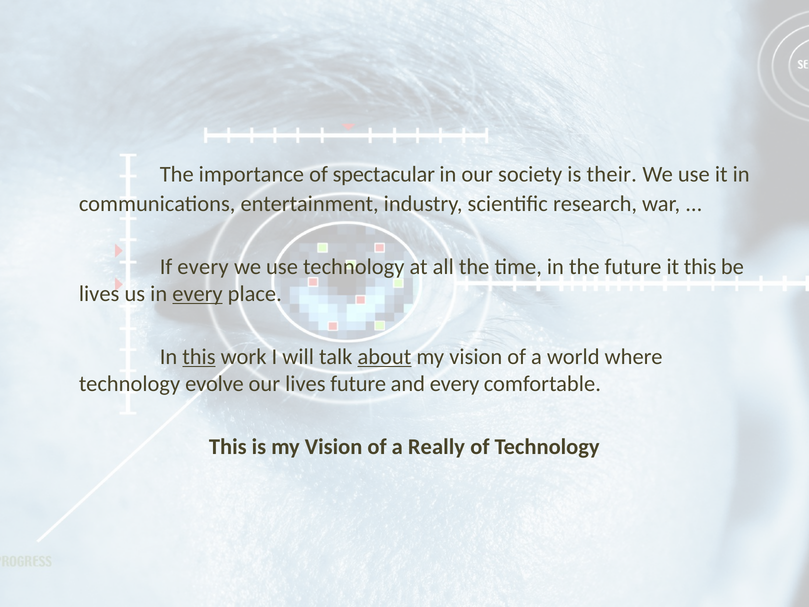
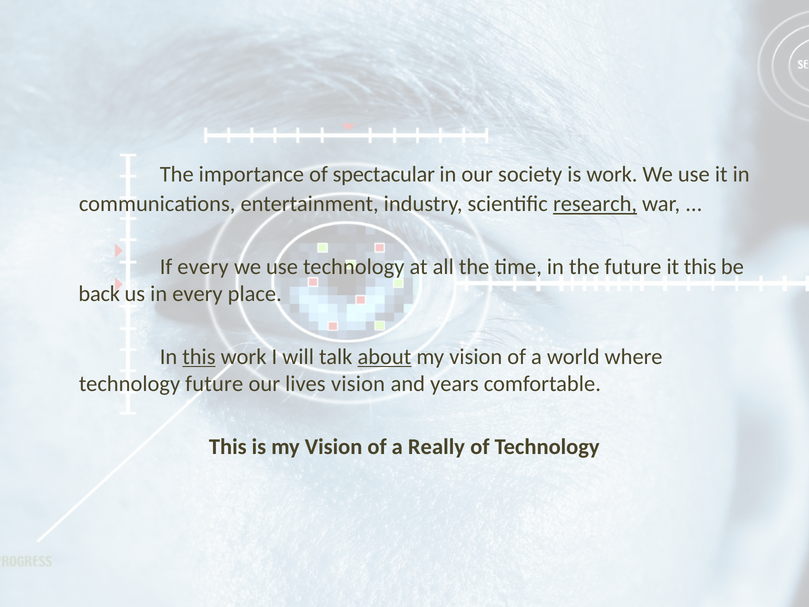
is their: their -> work
research underline: none -> present
lives at (99, 294): lives -> back
every at (197, 294) underline: present -> none
technology evolve: evolve -> future
lives future: future -> vision
and every: every -> years
